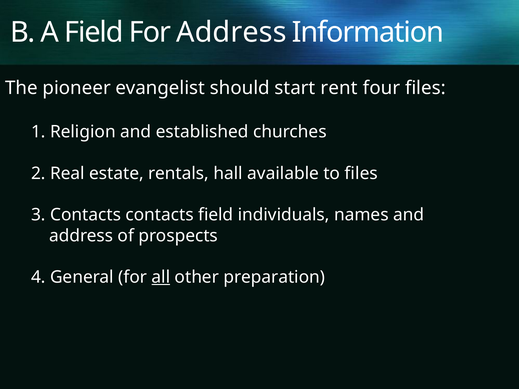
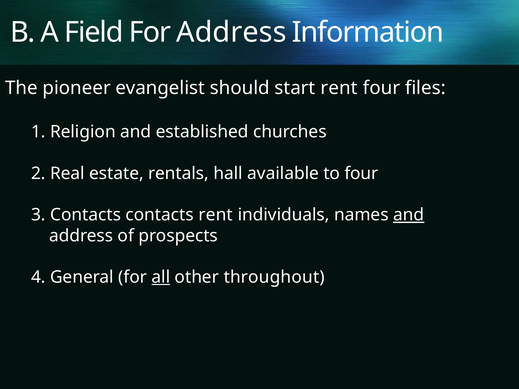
to files: files -> four
contacts field: field -> rent
and at (409, 215) underline: none -> present
preparation: preparation -> throughout
